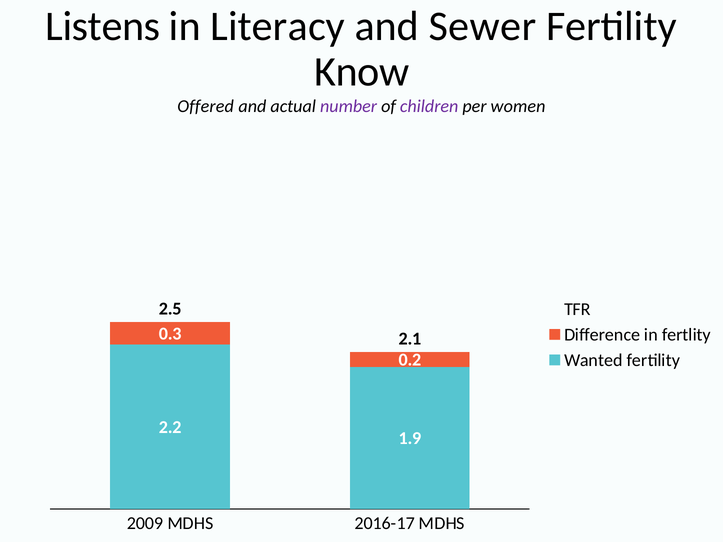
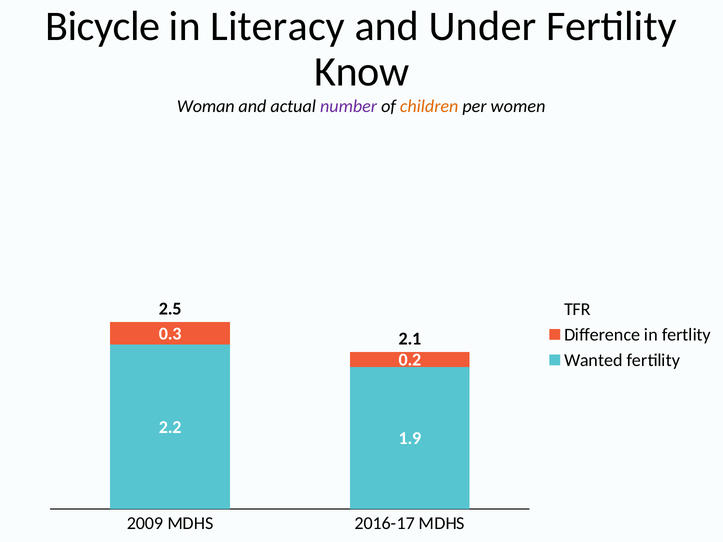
Listens: Listens -> Bicycle
Sewer: Sewer -> Under
Offered: Offered -> Woman
children colour: purple -> orange
